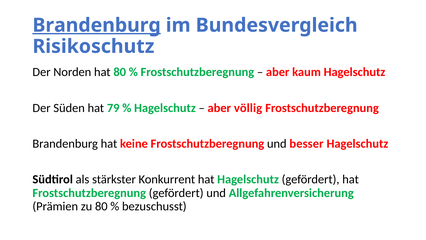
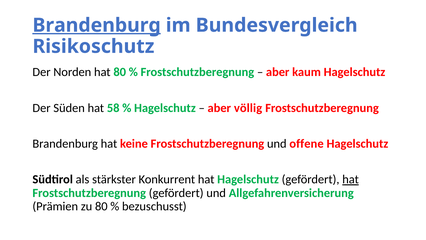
79: 79 -> 58
besser: besser -> offene
hat at (351, 179) underline: none -> present
